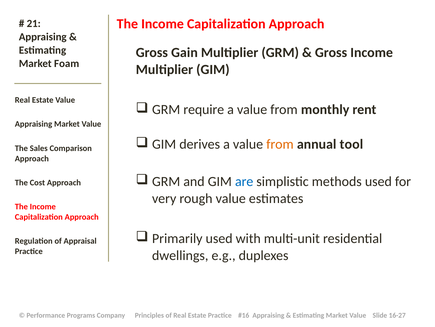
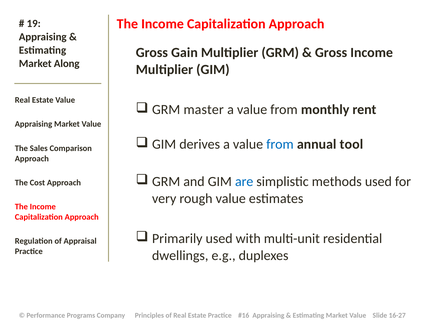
21: 21 -> 19
Foam: Foam -> Along
require: require -> master
from at (280, 144) colour: orange -> blue
